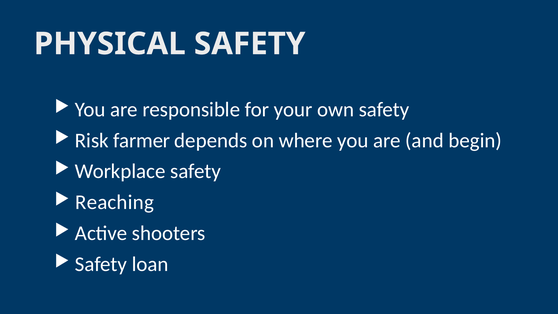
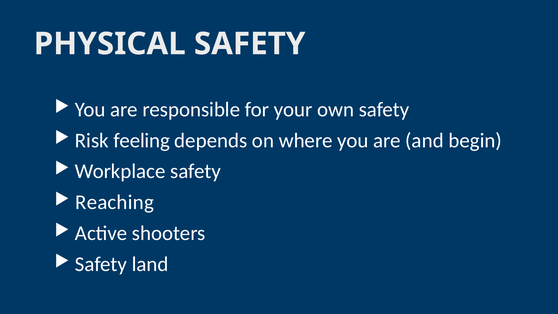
farmer: farmer -> feeling
loan: loan -> land
